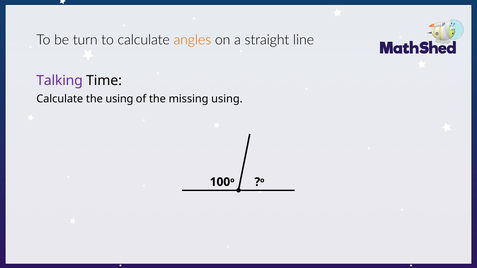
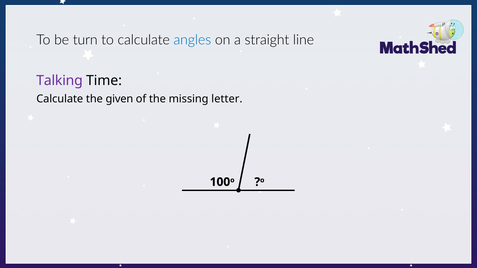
angles colour: orange -> blue
the using: using -> given
missing using: using -> letter
